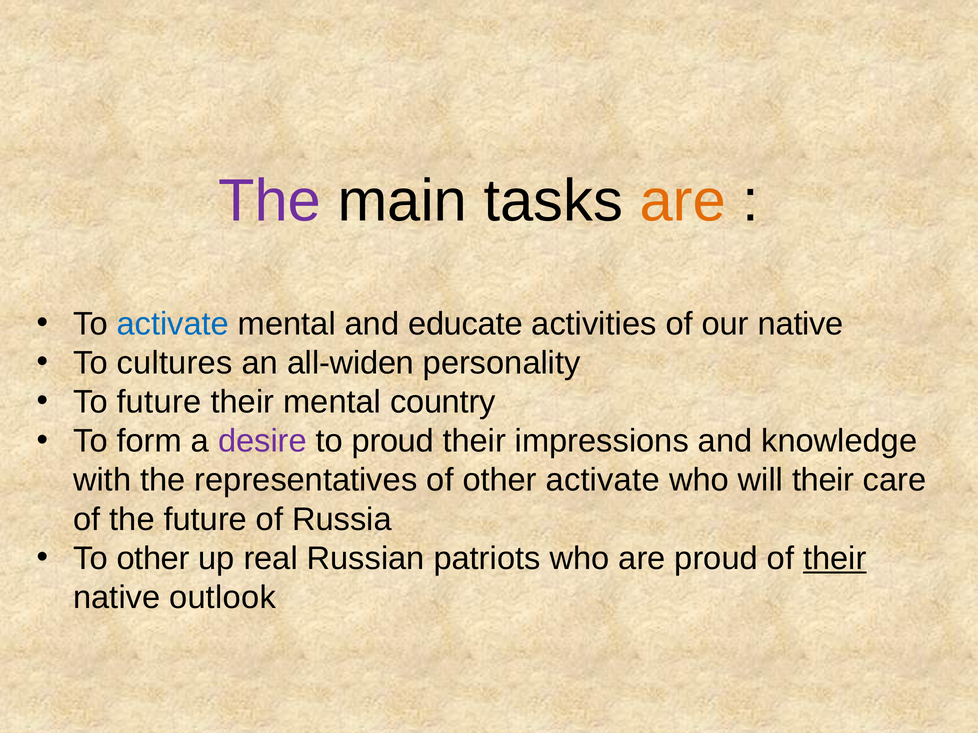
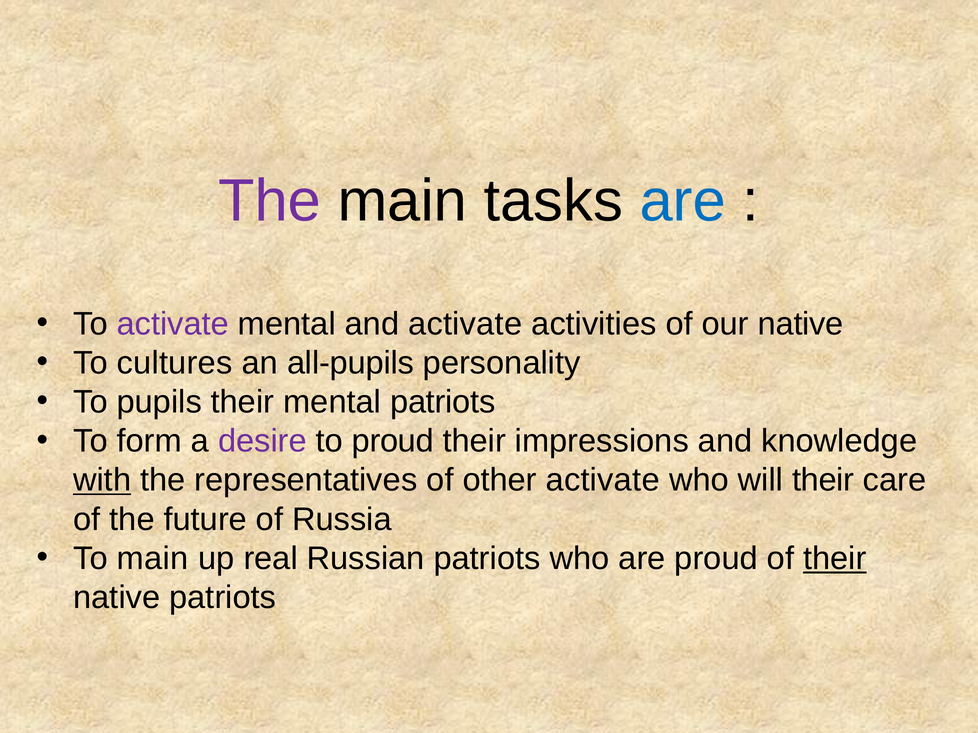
are at (683, 201) colour: orange -> blue
activate at (173, 324) colour: blue -> purple
and educate: educate -> activate
all-widen: all-widen -> all-pupils
To future: future -> pupils
mental country: country -> patriots
with underline: none -> present
To other: other -> main
native outlook: outlook -> patriots
